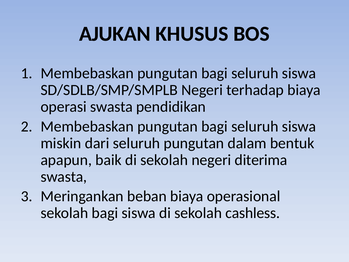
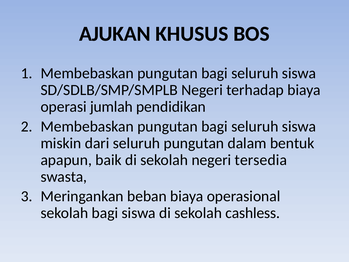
operasi swasta: swasta -> jumlah
diterima: diterima -> tersedia
